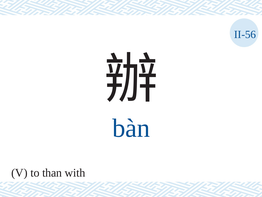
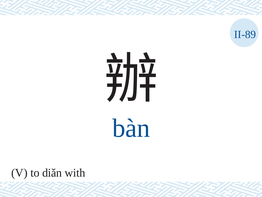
II-56: II-56 -> II-89
than: than -> diǎn
